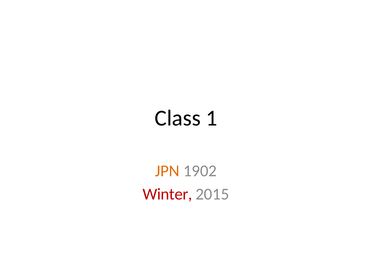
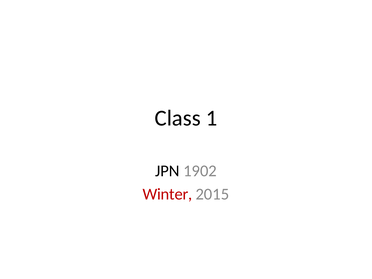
JPN colour: orange -> black
